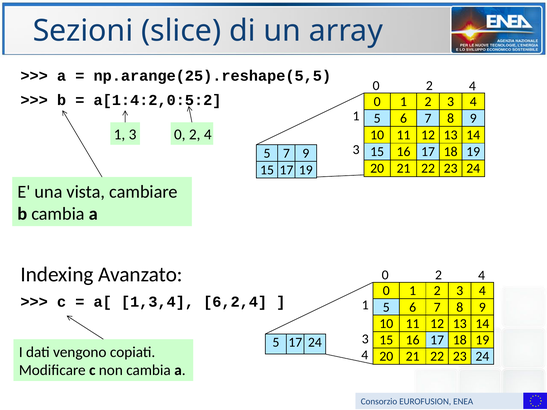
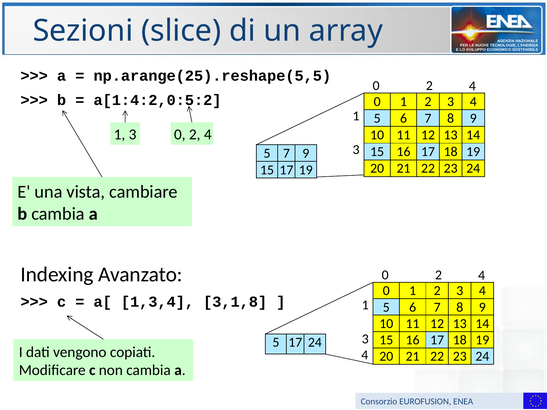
6,2,4: 6,2,4 -> 3,1,8
